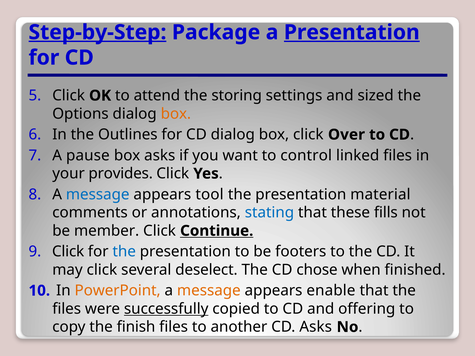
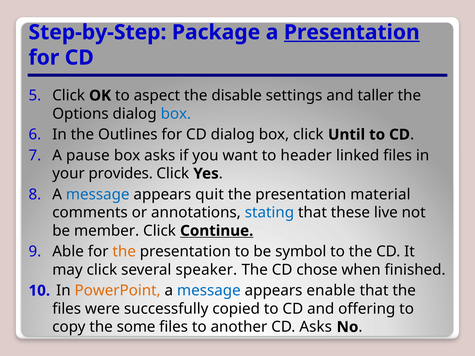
Step-by-Step underline: present -> none
attend: attend -> aspect
storing: storing -> disable
sized: sized -> taller
box at (176, 114) colour: orange -> blue
Over: Over -> Until
control: control -> header
tool: tool -> quit
fills: fills -> live
Click at (68, 252): Click -> Able
the at (124, 252) colour: blue -> orange
footers: footers -> symbol
deselect: deselect -> speaker
message at (209, 291) colour: orange -> blue
successfully underline: present -> none
finish: finish -> some
